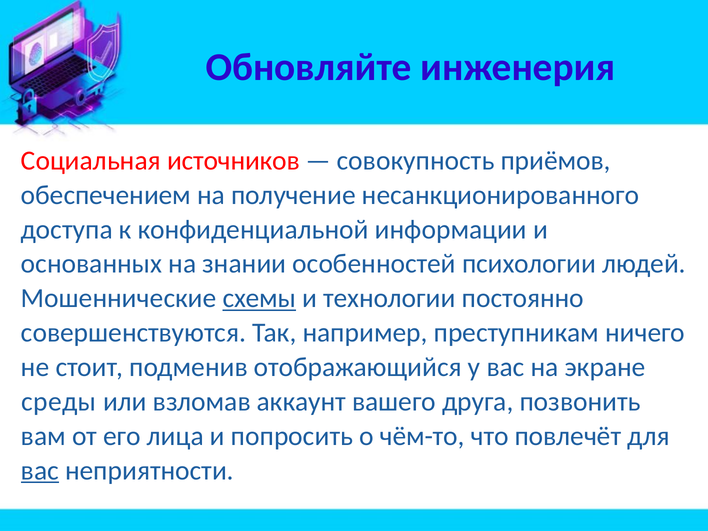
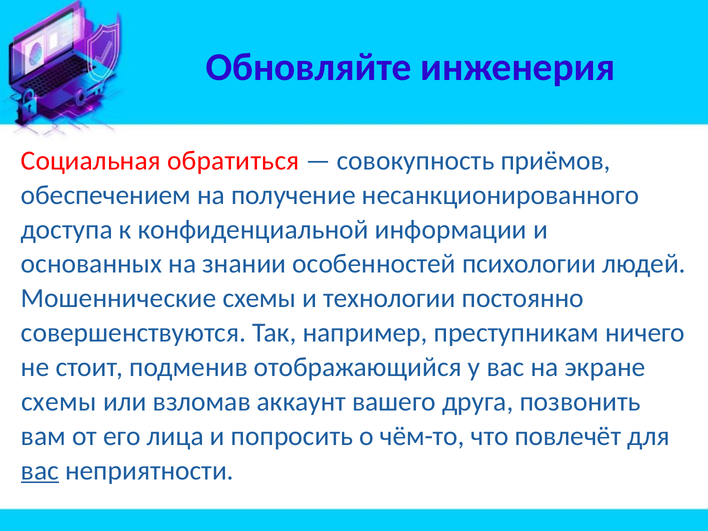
источников: источников -> обратиться
схемы at (259, 298) underline: present -> none
среды at (59, 402): среды -> схемы
